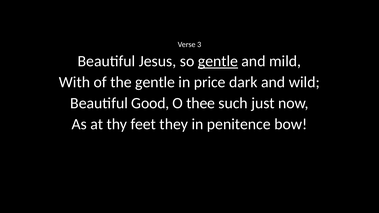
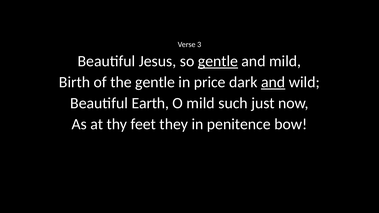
With: With -> Birth
and at (273, 82) underline: none -> present
Good: Good -> Earth
O thee: thee -> mild
